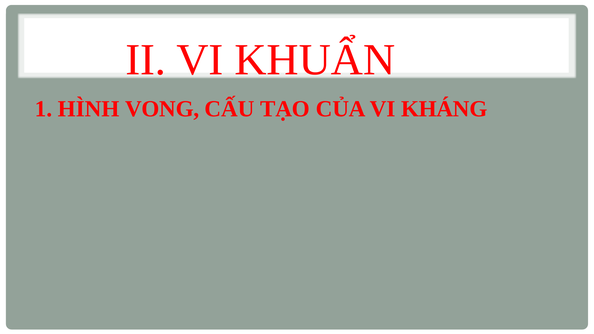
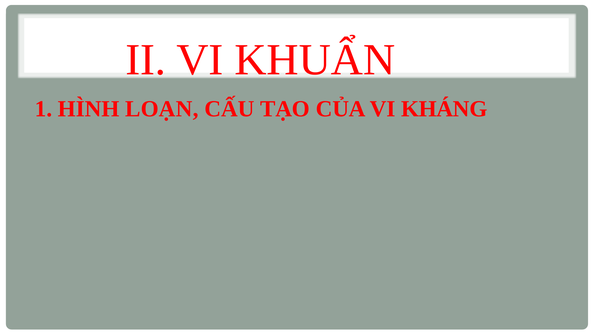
VONG: VONG -> LOẠN
